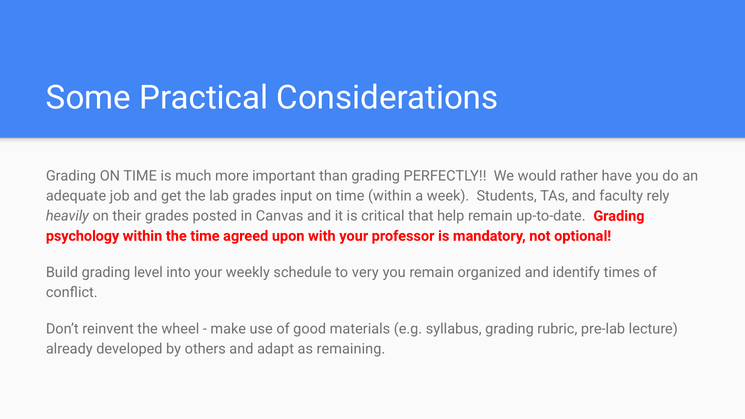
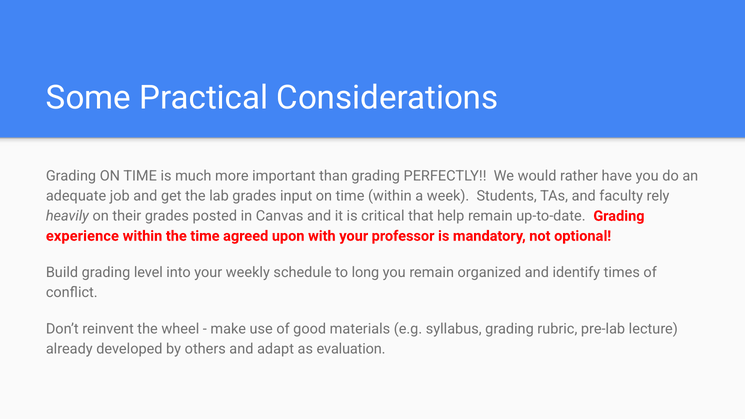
psychology: psychology -> experience
very: very -> long
remaining: remaining -> evaluation
